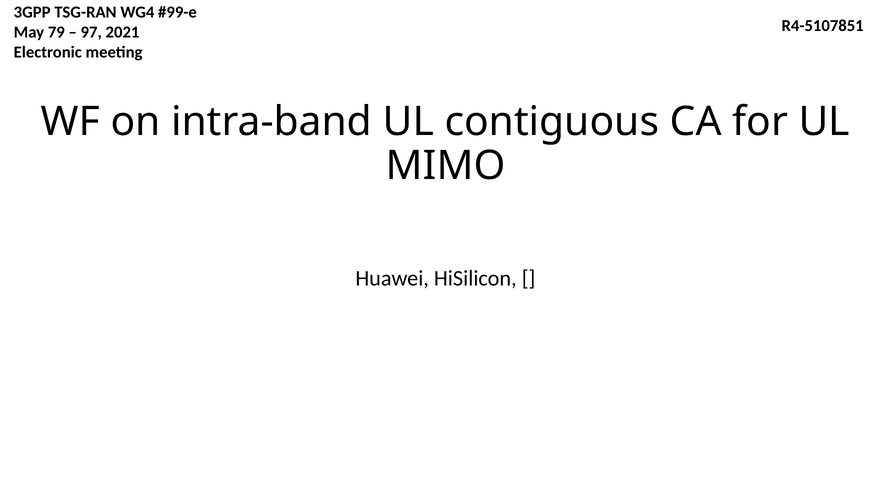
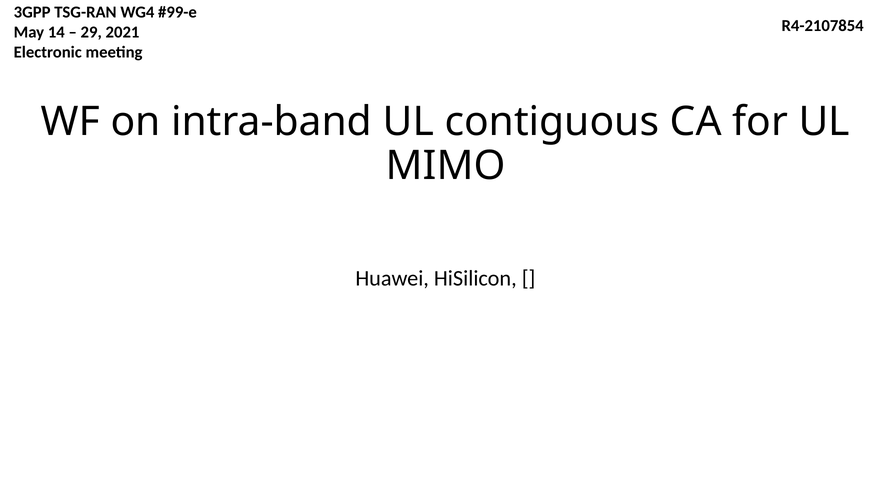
R4-5107851: R4-5107851 -> R4-2107854
79: 79 -> 14
97: 97 -> 29
